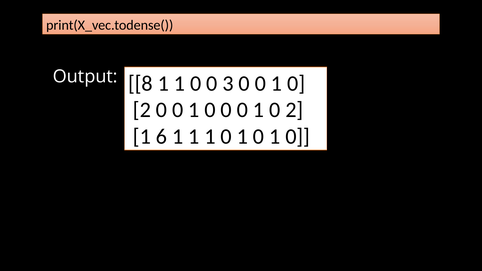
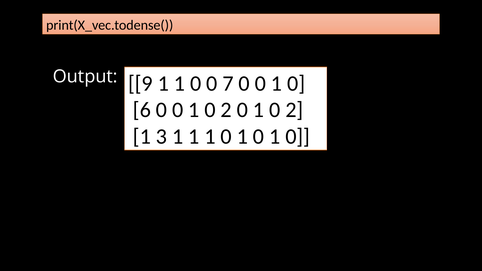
8: 8 -> 9
3: 3 -> 7
2 at (142, 110): 2 -> 6
0 at (226, 110): 0 -> 2
6: 6 -> 3
